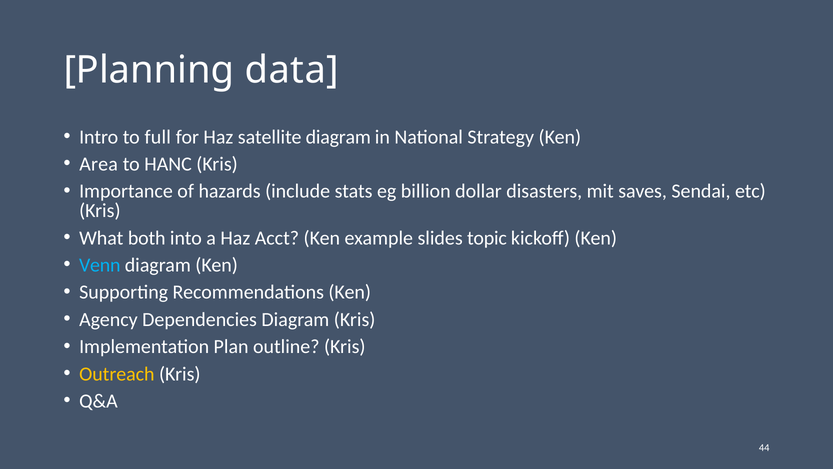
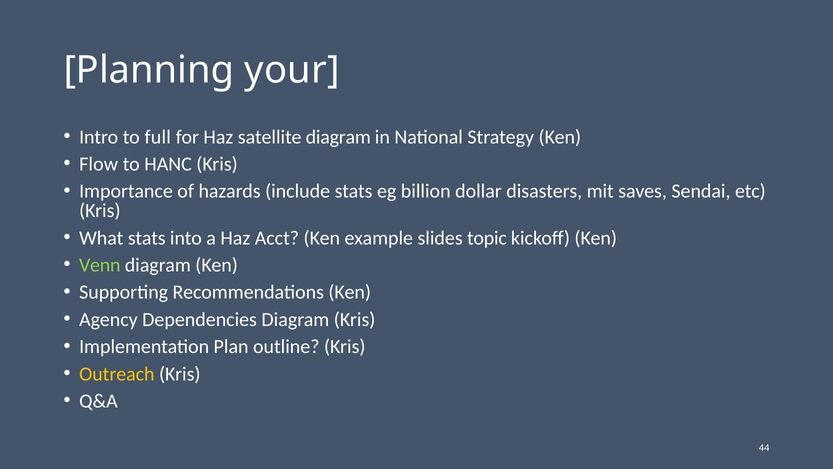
data: data -> your
Area: Area -> Flow
What both: both -> stats
Venn colour: light blue -> light green
